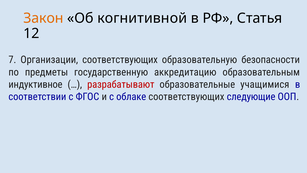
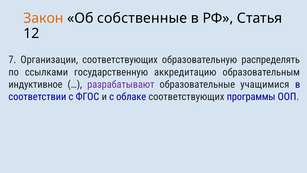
когнитивной: когнитивной -> собственные
безопасности: безопасности -> распределять
предметы: предметы -> ссылками
разрабатывают colour: red -> purple
следующие: следующие -> программы
